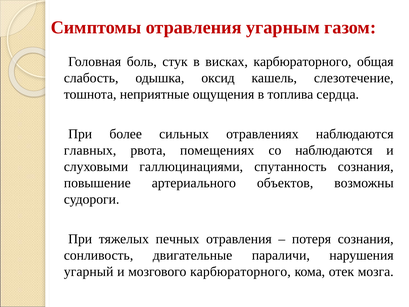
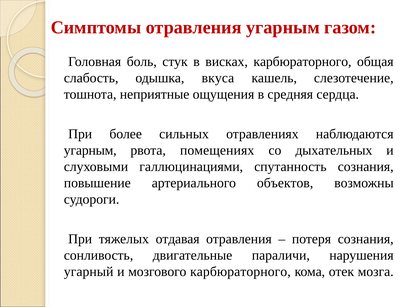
оксид: оксид -> вкуса
топлива: топлива -> средняя
главных at (90, 150): главных -> угарным
со наблюдаются: наблюдаются -> дыхательных
печных: печных -> отдавая
